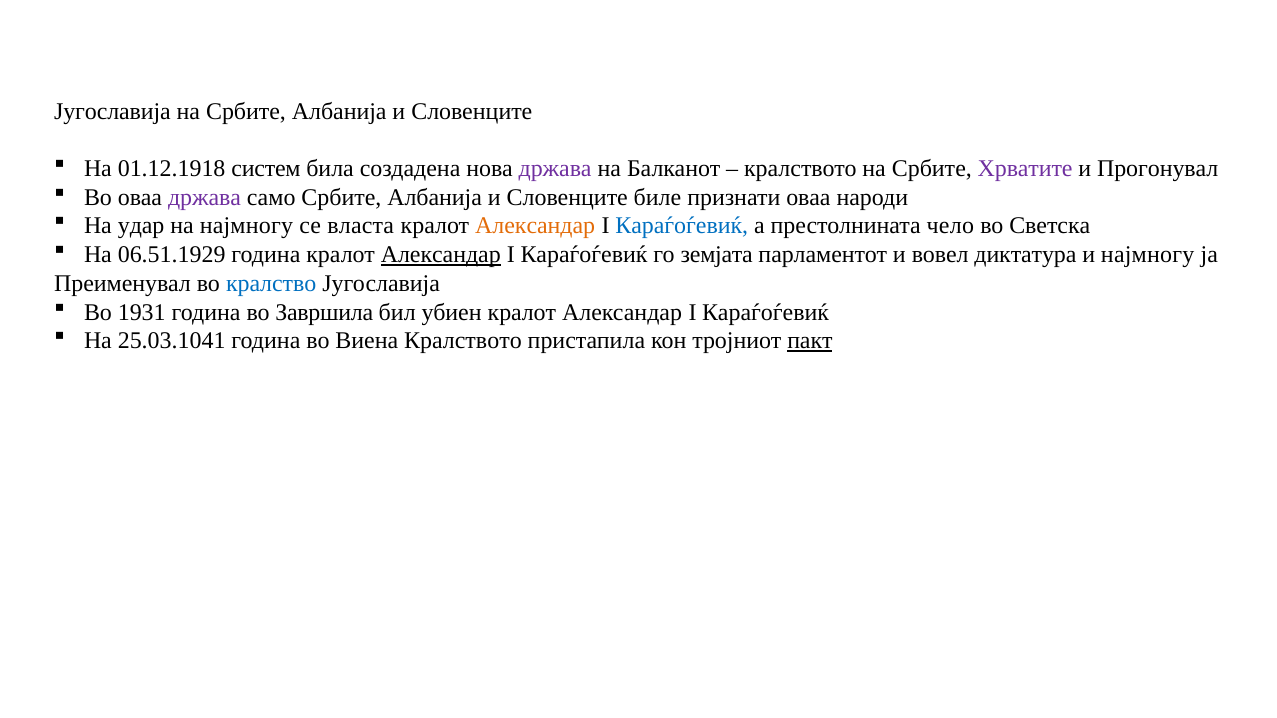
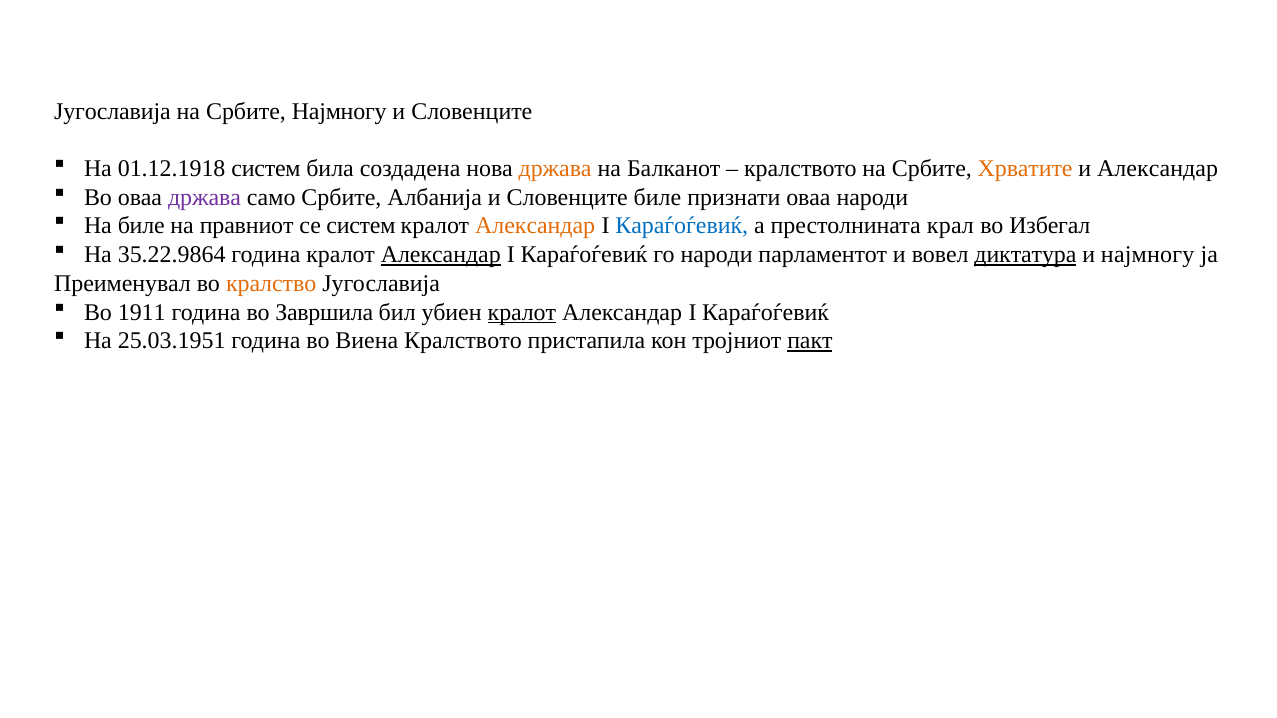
на Србите Албанија: Албанија -> Најмногу
држава at (555, 169) colour: purple -> orange
Хрватите colour: purple -> orange
и Прогонувал: Прогонувал -> Александар
На удар: удар -> биле
на најмногу: најмногу -> правниот
се власта: власта -> систем
чело: чело -> крал
Светска: Светска -> Избегал
06.51.1929: 06.51.1929 -> 35.22.9864
го земјата: земјата -> народи
диктатура underline: none -> present
кралство colour: blue -> orange
1931: 1931 -> 1911
кралот at (522, 312) underline: none -> present
25.03.1041: 25.03.1041 -> 25.03.1951
